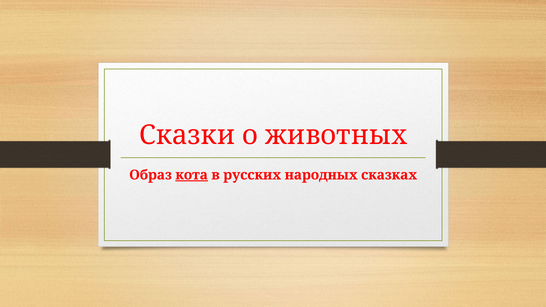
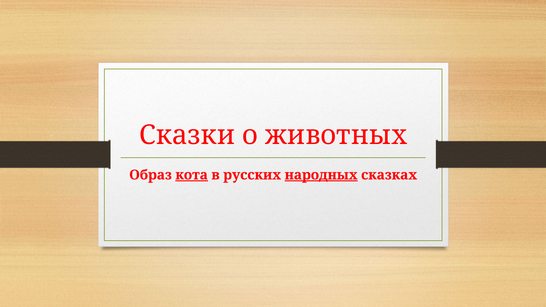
народных underline: none -> present
